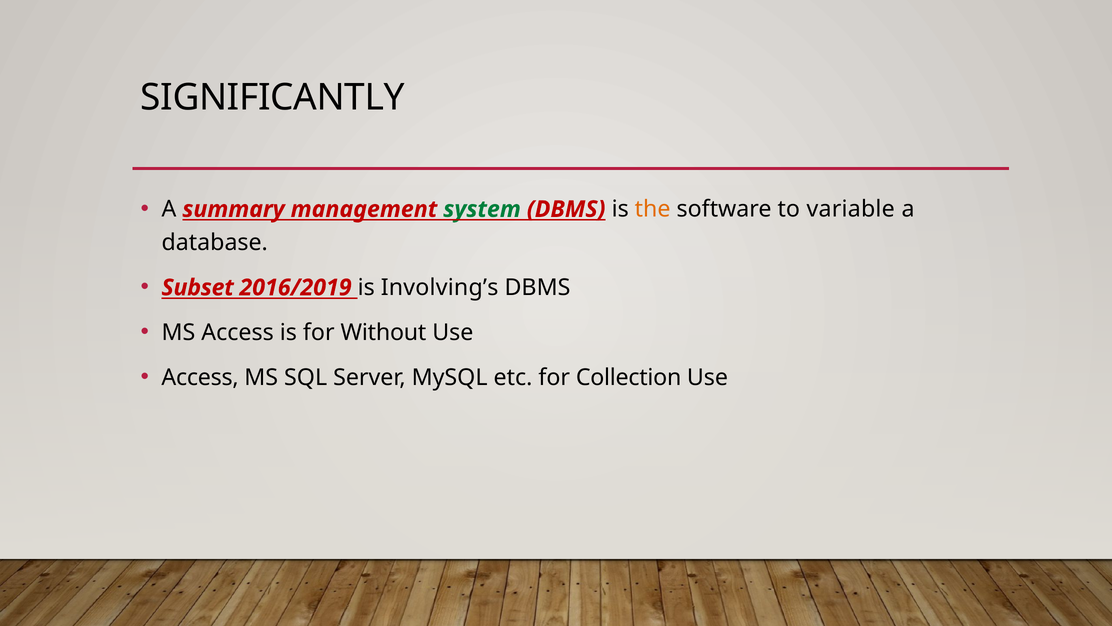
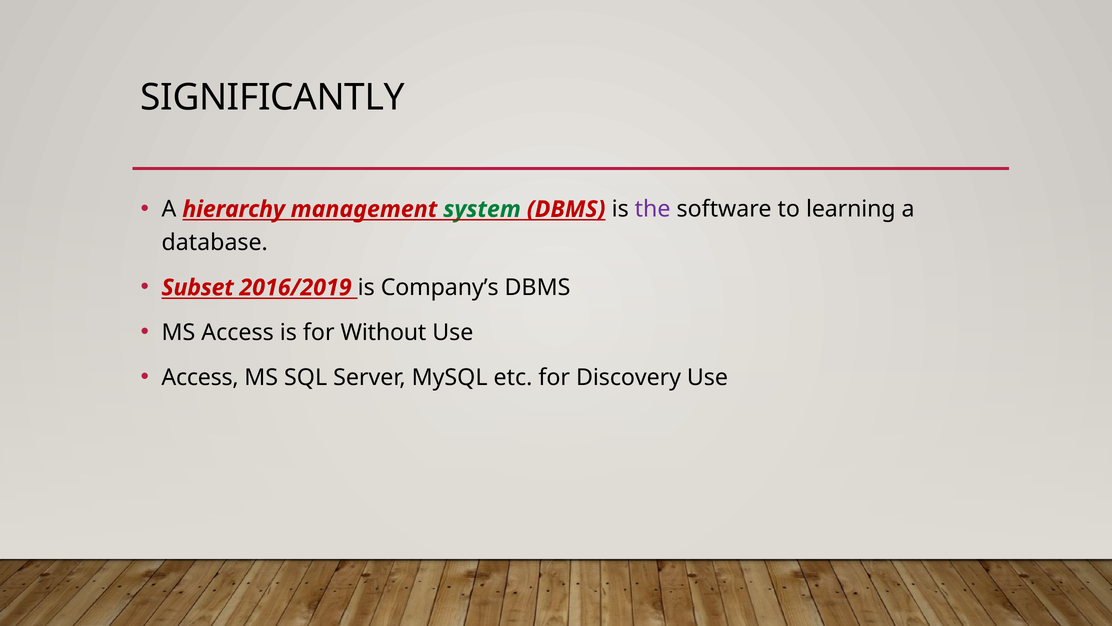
summary: summary -> hierarchy
the colour: orange -> purple
variable: variable -> learning
Involving’s: Involving’s -> Company’s
Collection: Collection -> Discovery
